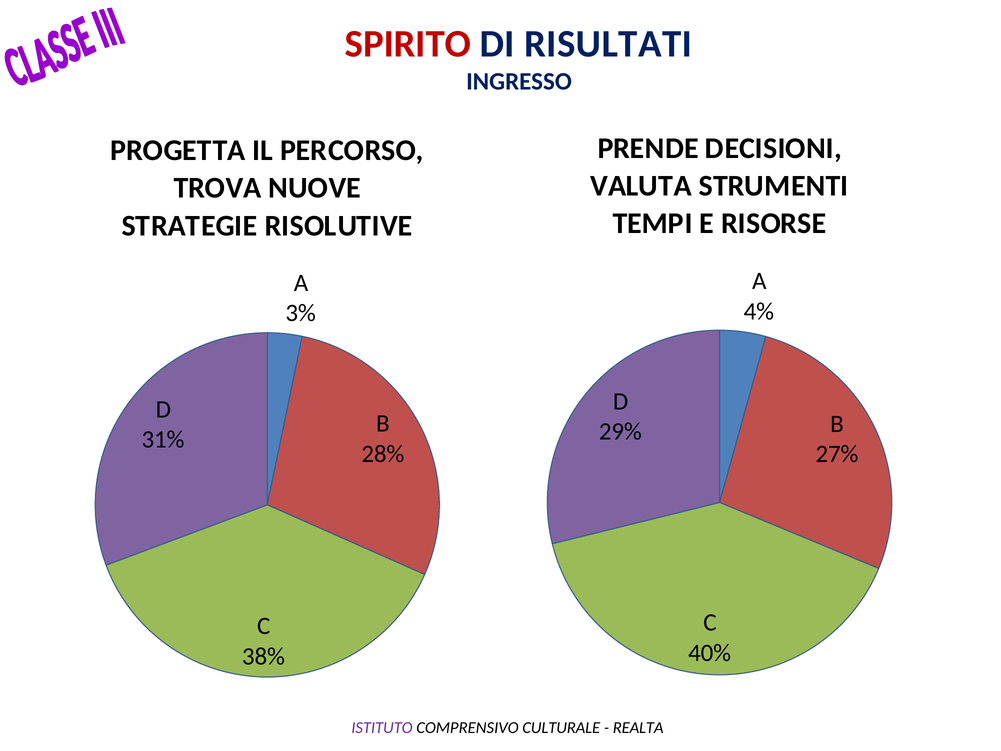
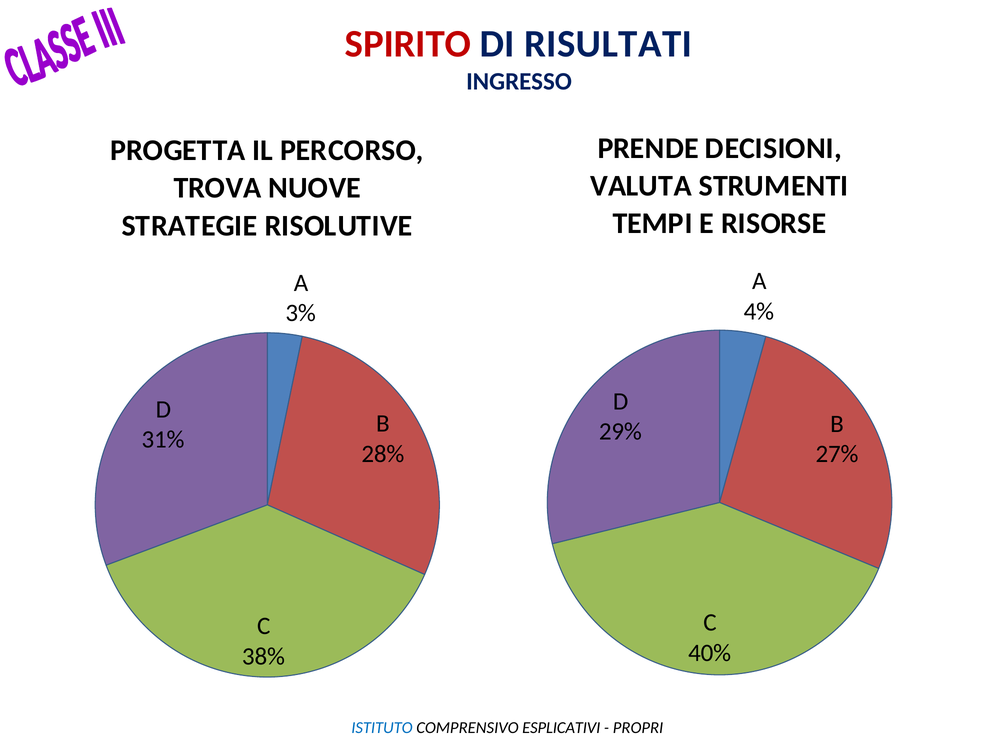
ISTITUTO colour: purple -> blue
CULTURALE: CULTURALE -> ESPLICATIVI
REALTA: REALTA -> PROPRI
